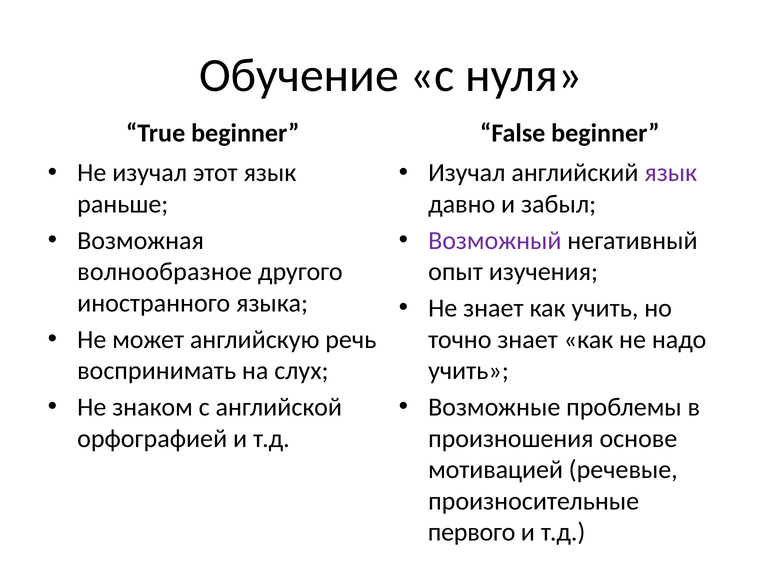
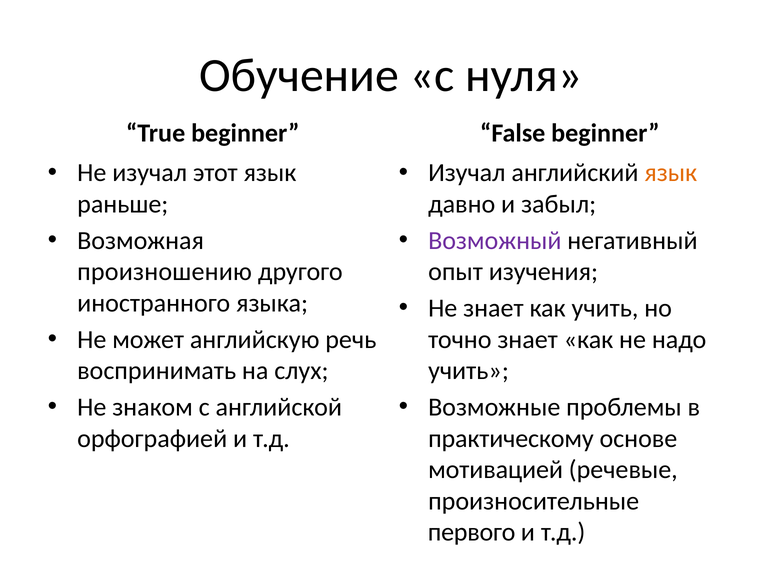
язык at (671, 173) colour: purple -> orange
волнообразное: волнообразное -> произношению
произношения: произношения -> практическому
